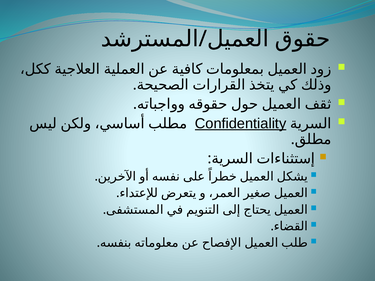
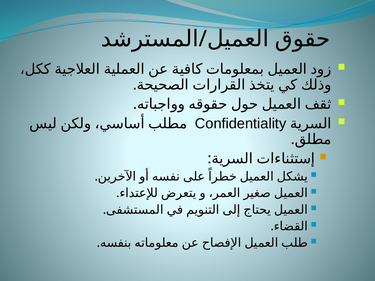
Confidentiality underline: present -> none
